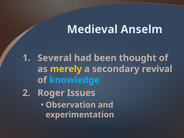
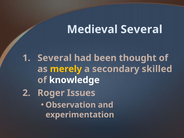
Medieval Anselm: Anselm -> Several
revival: revival -> skilled
knowledge colour: light blue -> white
